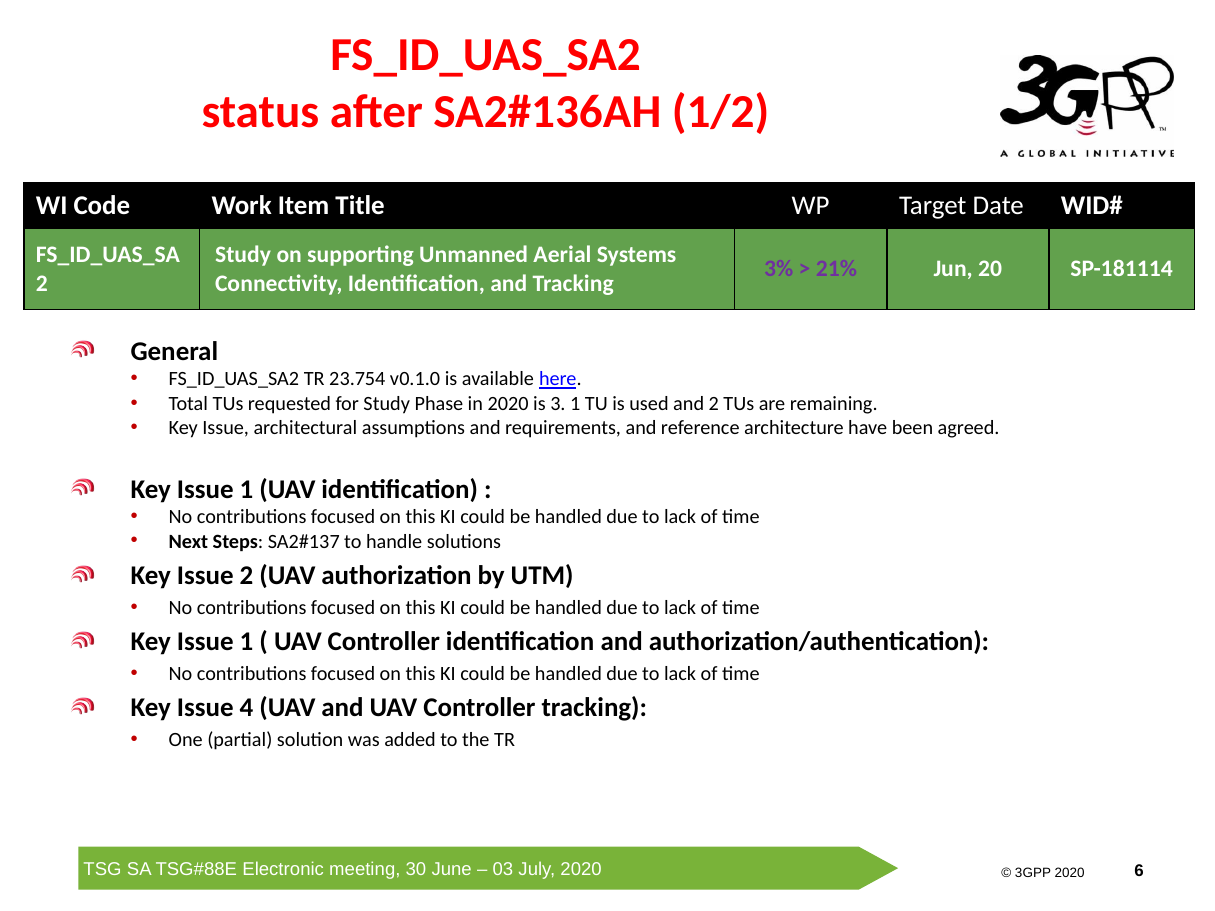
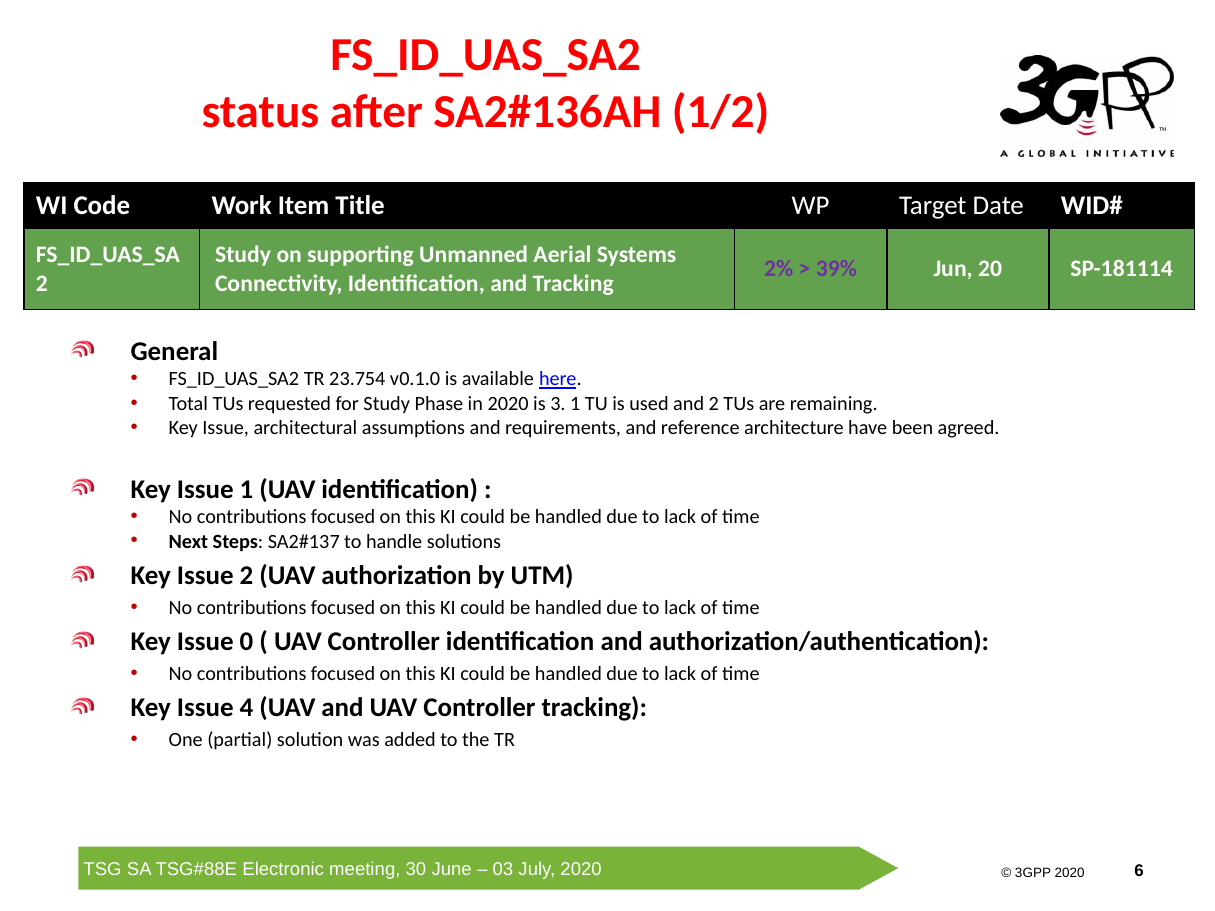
3%: 3% -> 2%
21%: 21% -> 39%
1 at (247, 642): 1 -> 0
